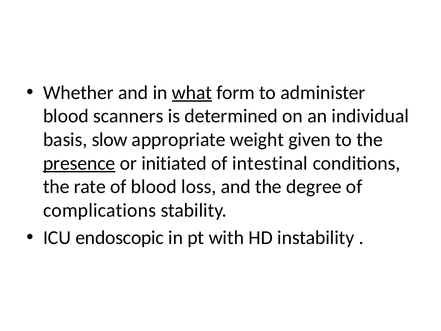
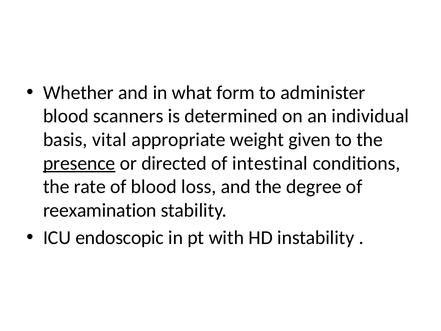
what underline: present -> none
slow: slow -> vital
initiated: initiated -> directed
complications: complications -> reexamination
